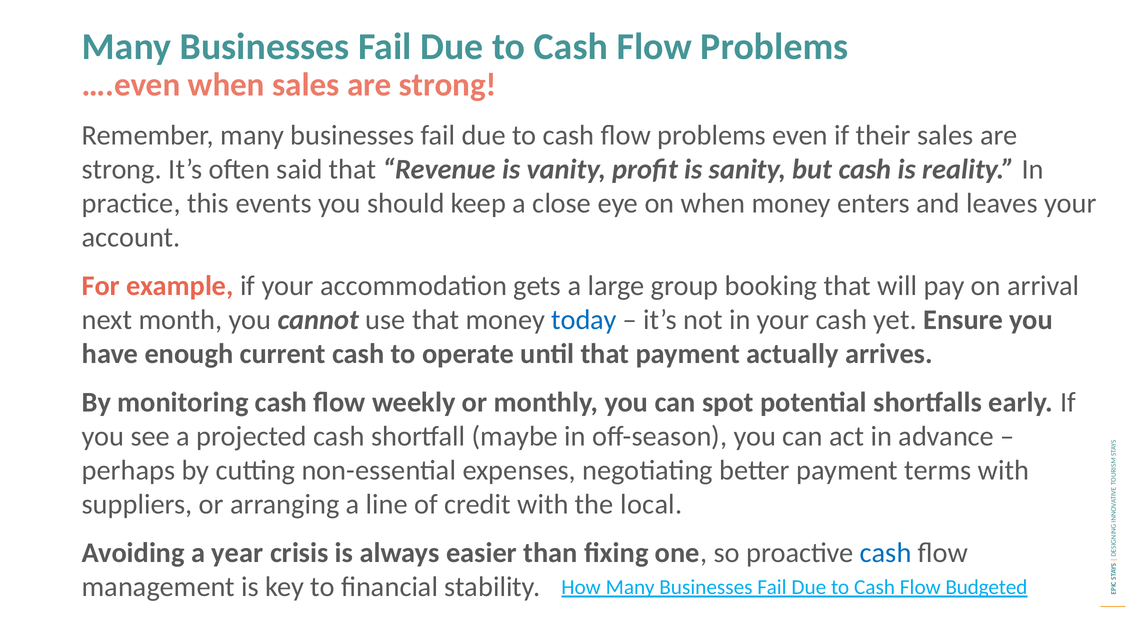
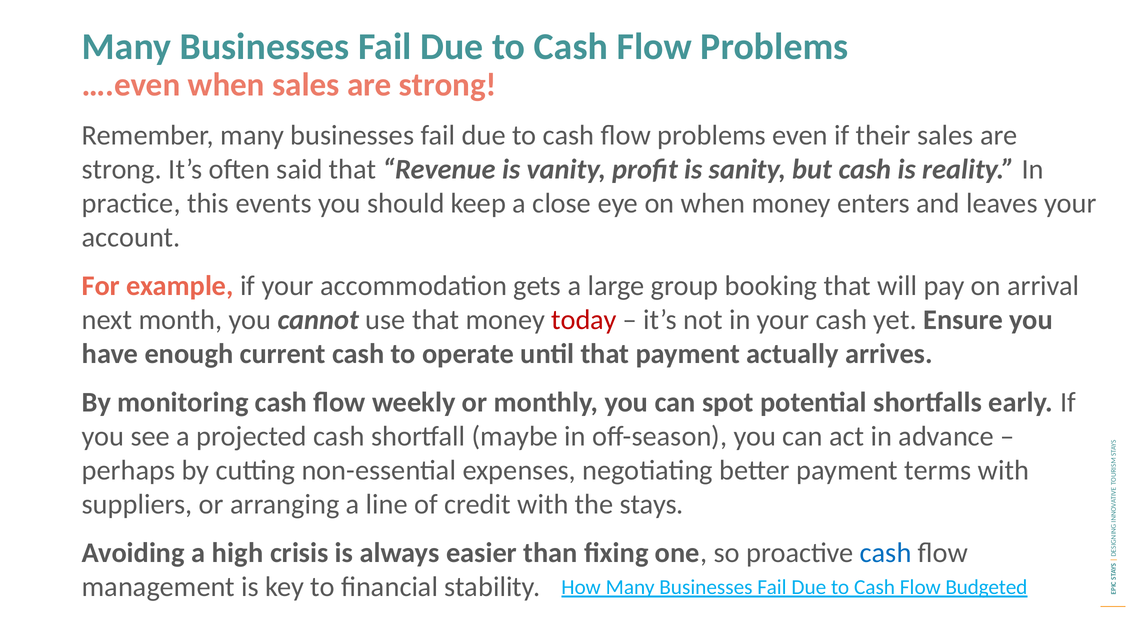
today colour: blue -> red
local: local -> stays
year: year -> high
